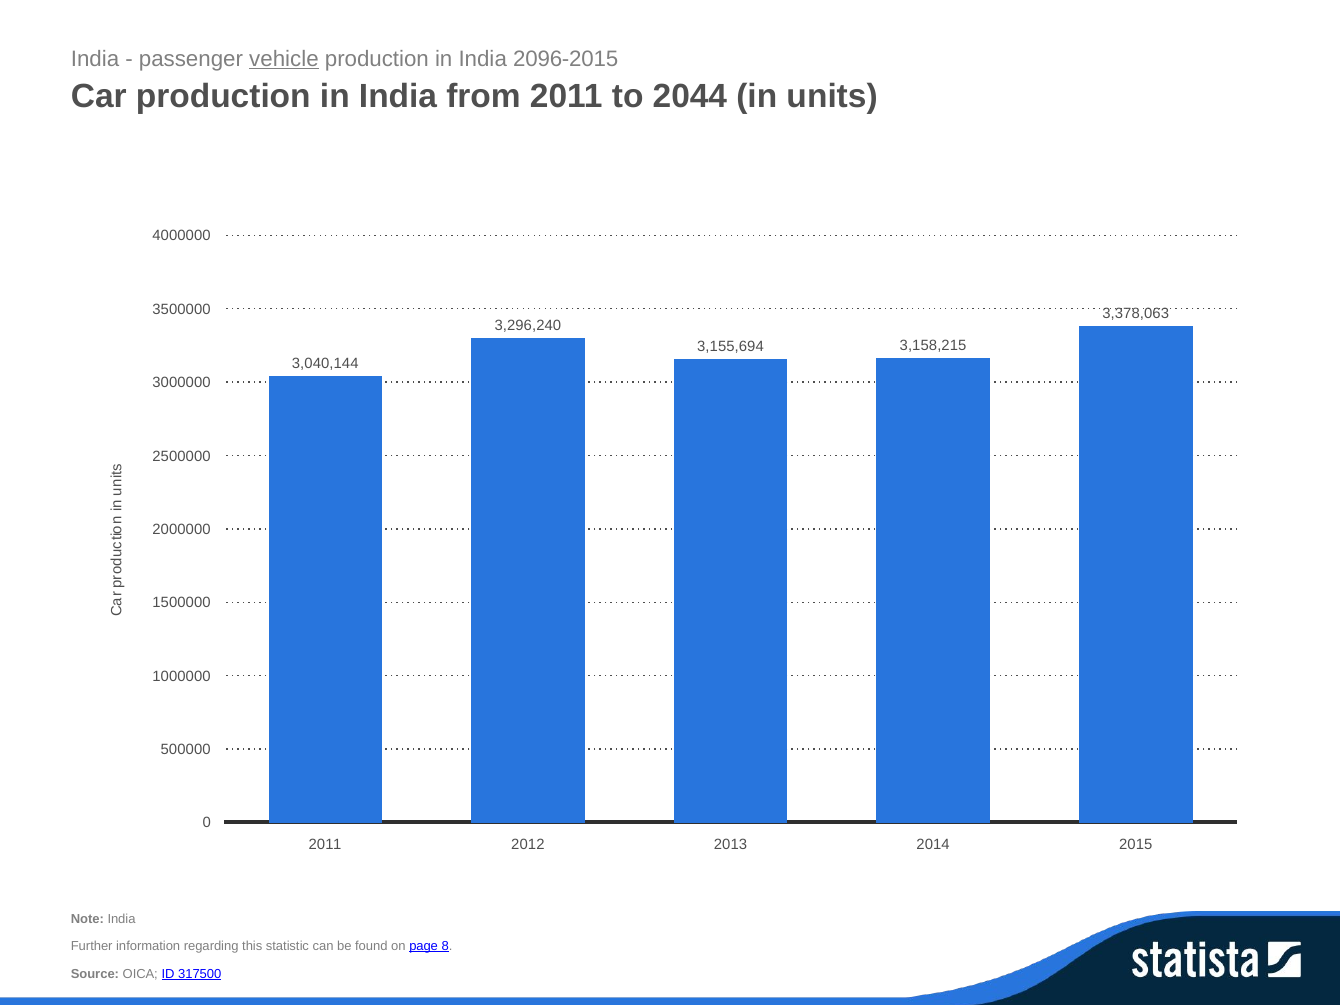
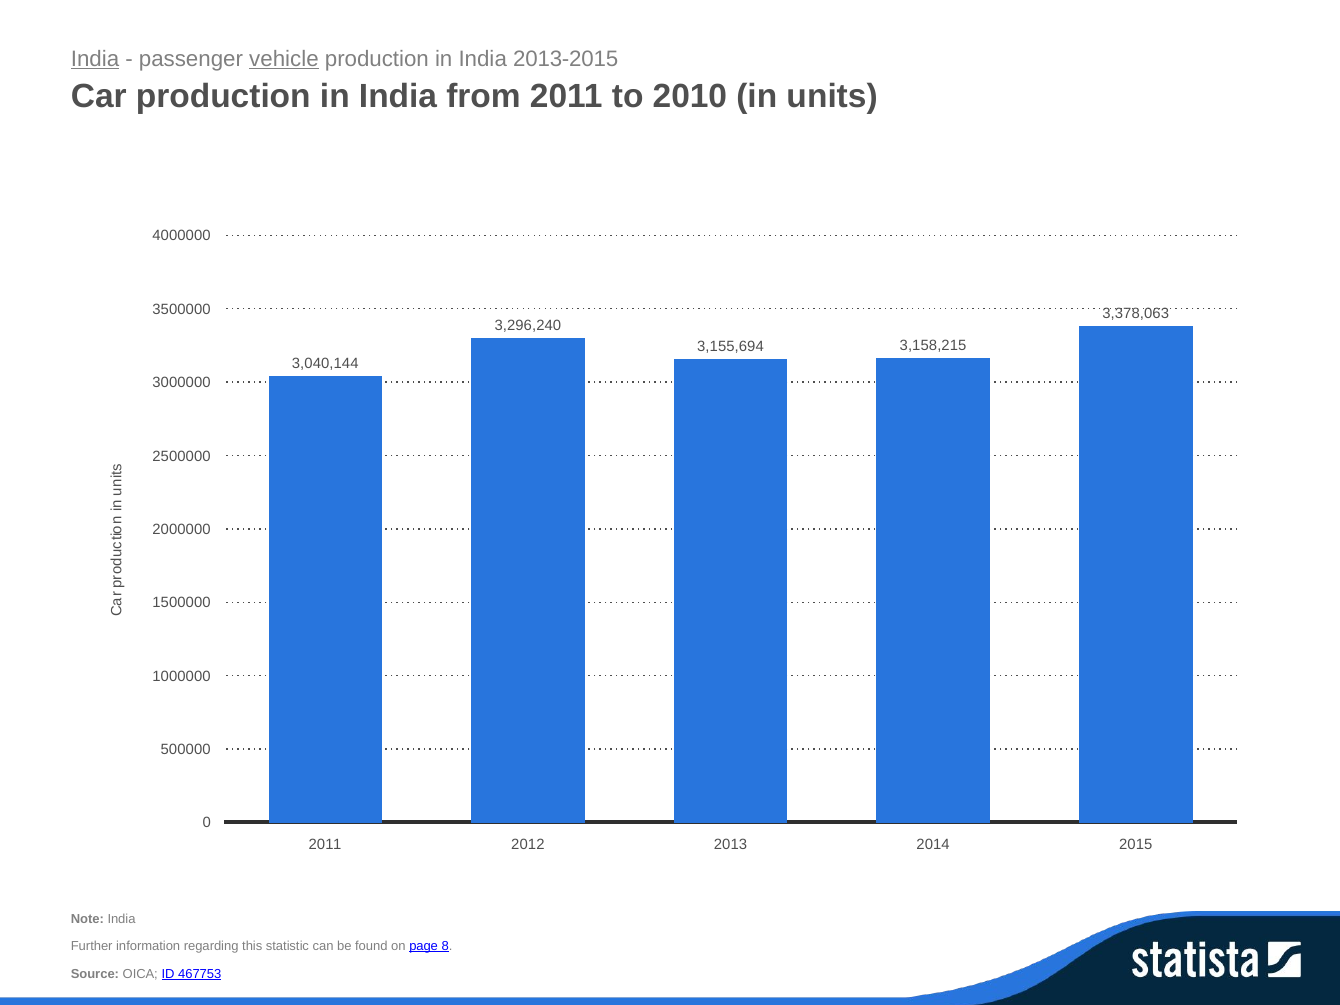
India at (95, 59) underline: none -> present
2096-2015: 2096-2015 -> 2013-2015
2044: 2044 -> 2010
317500: 317500 -> 467753
